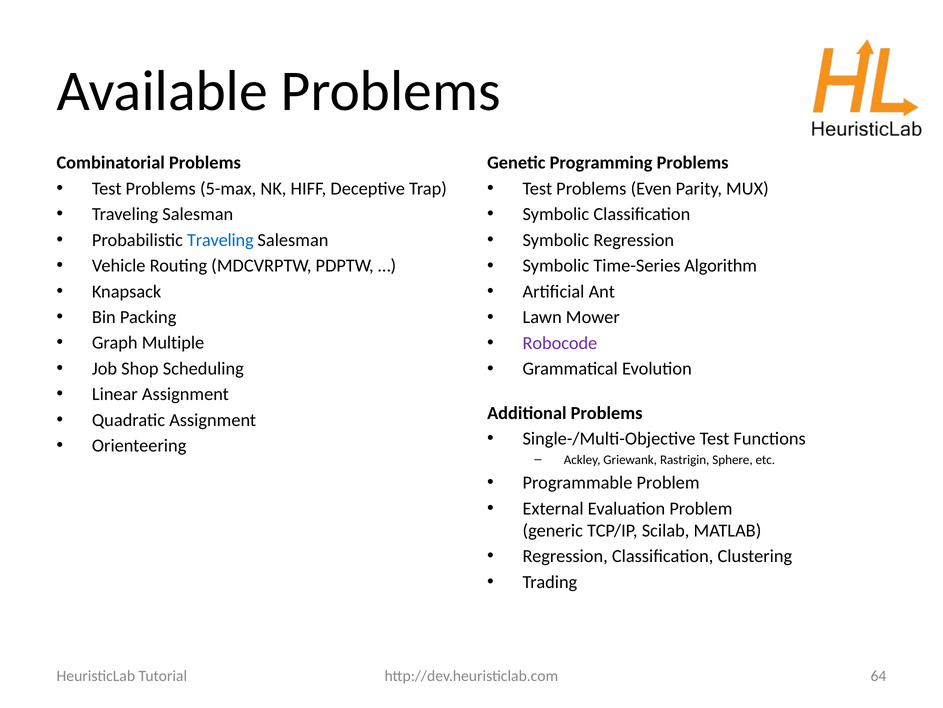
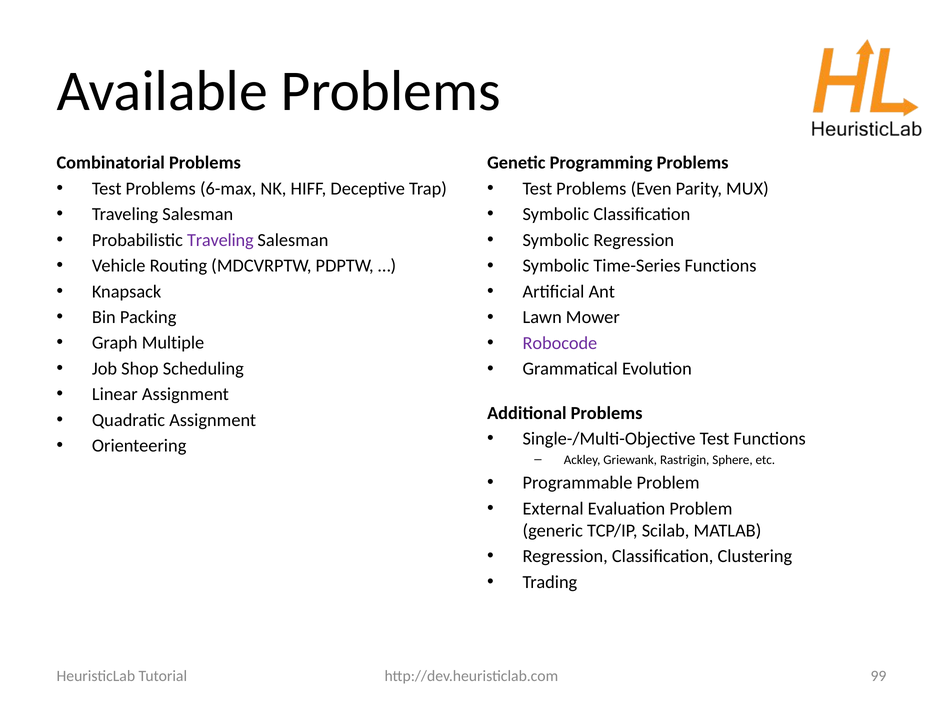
5-max: 5-max -> 6-max
Traveling at (220, 240) colour: blue -> purple
Time-Series Algorithm: Algorithm -> Functions
64: 64 -> 99
